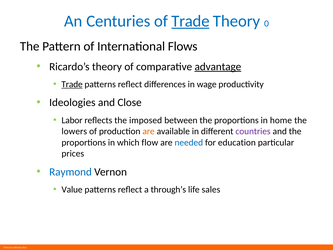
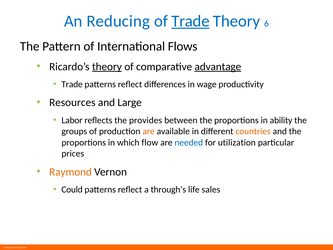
Centuries: Centuries -> Reducing
0: 0 -> 6
theory at (107, 67) underline: none -> present
Trade at (72, 84) underline: present -> none
Ideologies: Ideologies -> Resources
Close: Close -> Large
imposed: imposed -> provides
home: home -> ability
lowers: lowers -> groups
countries colour: purple -> orange
for education: education -> utilization
Raymond colour: blue -> orange
Value: Value -> Could
